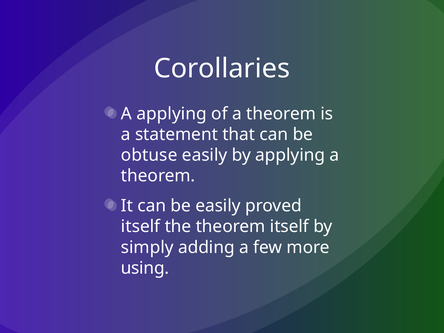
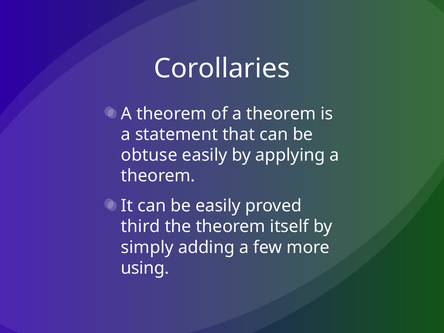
applying at (172, 114): applying -> theorem
itself at (141, 227): itself -> third
